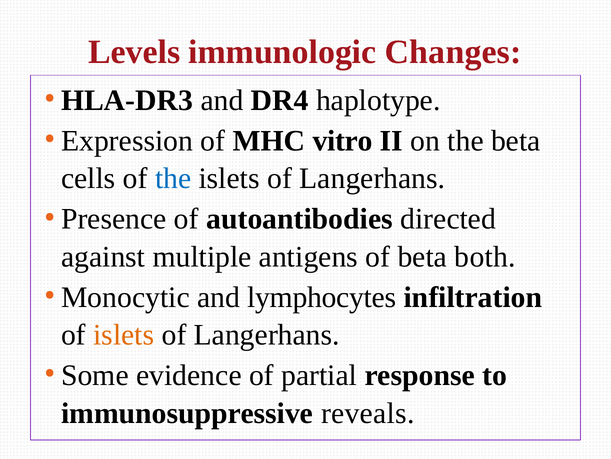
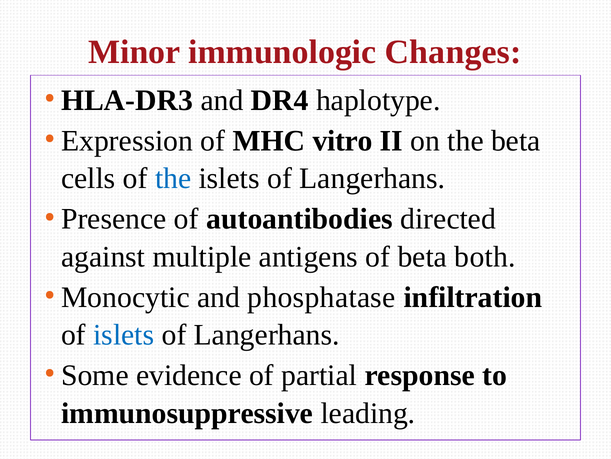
Levels: Levels -> Minor
lymphocytes: lymphocytes -> phosphatase
islets at (124, 334) colour: orange -> blue
reveals: reveals -> leading
